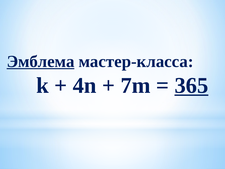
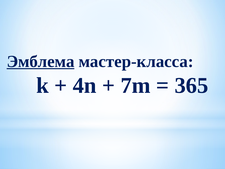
365 underline: present -> none
